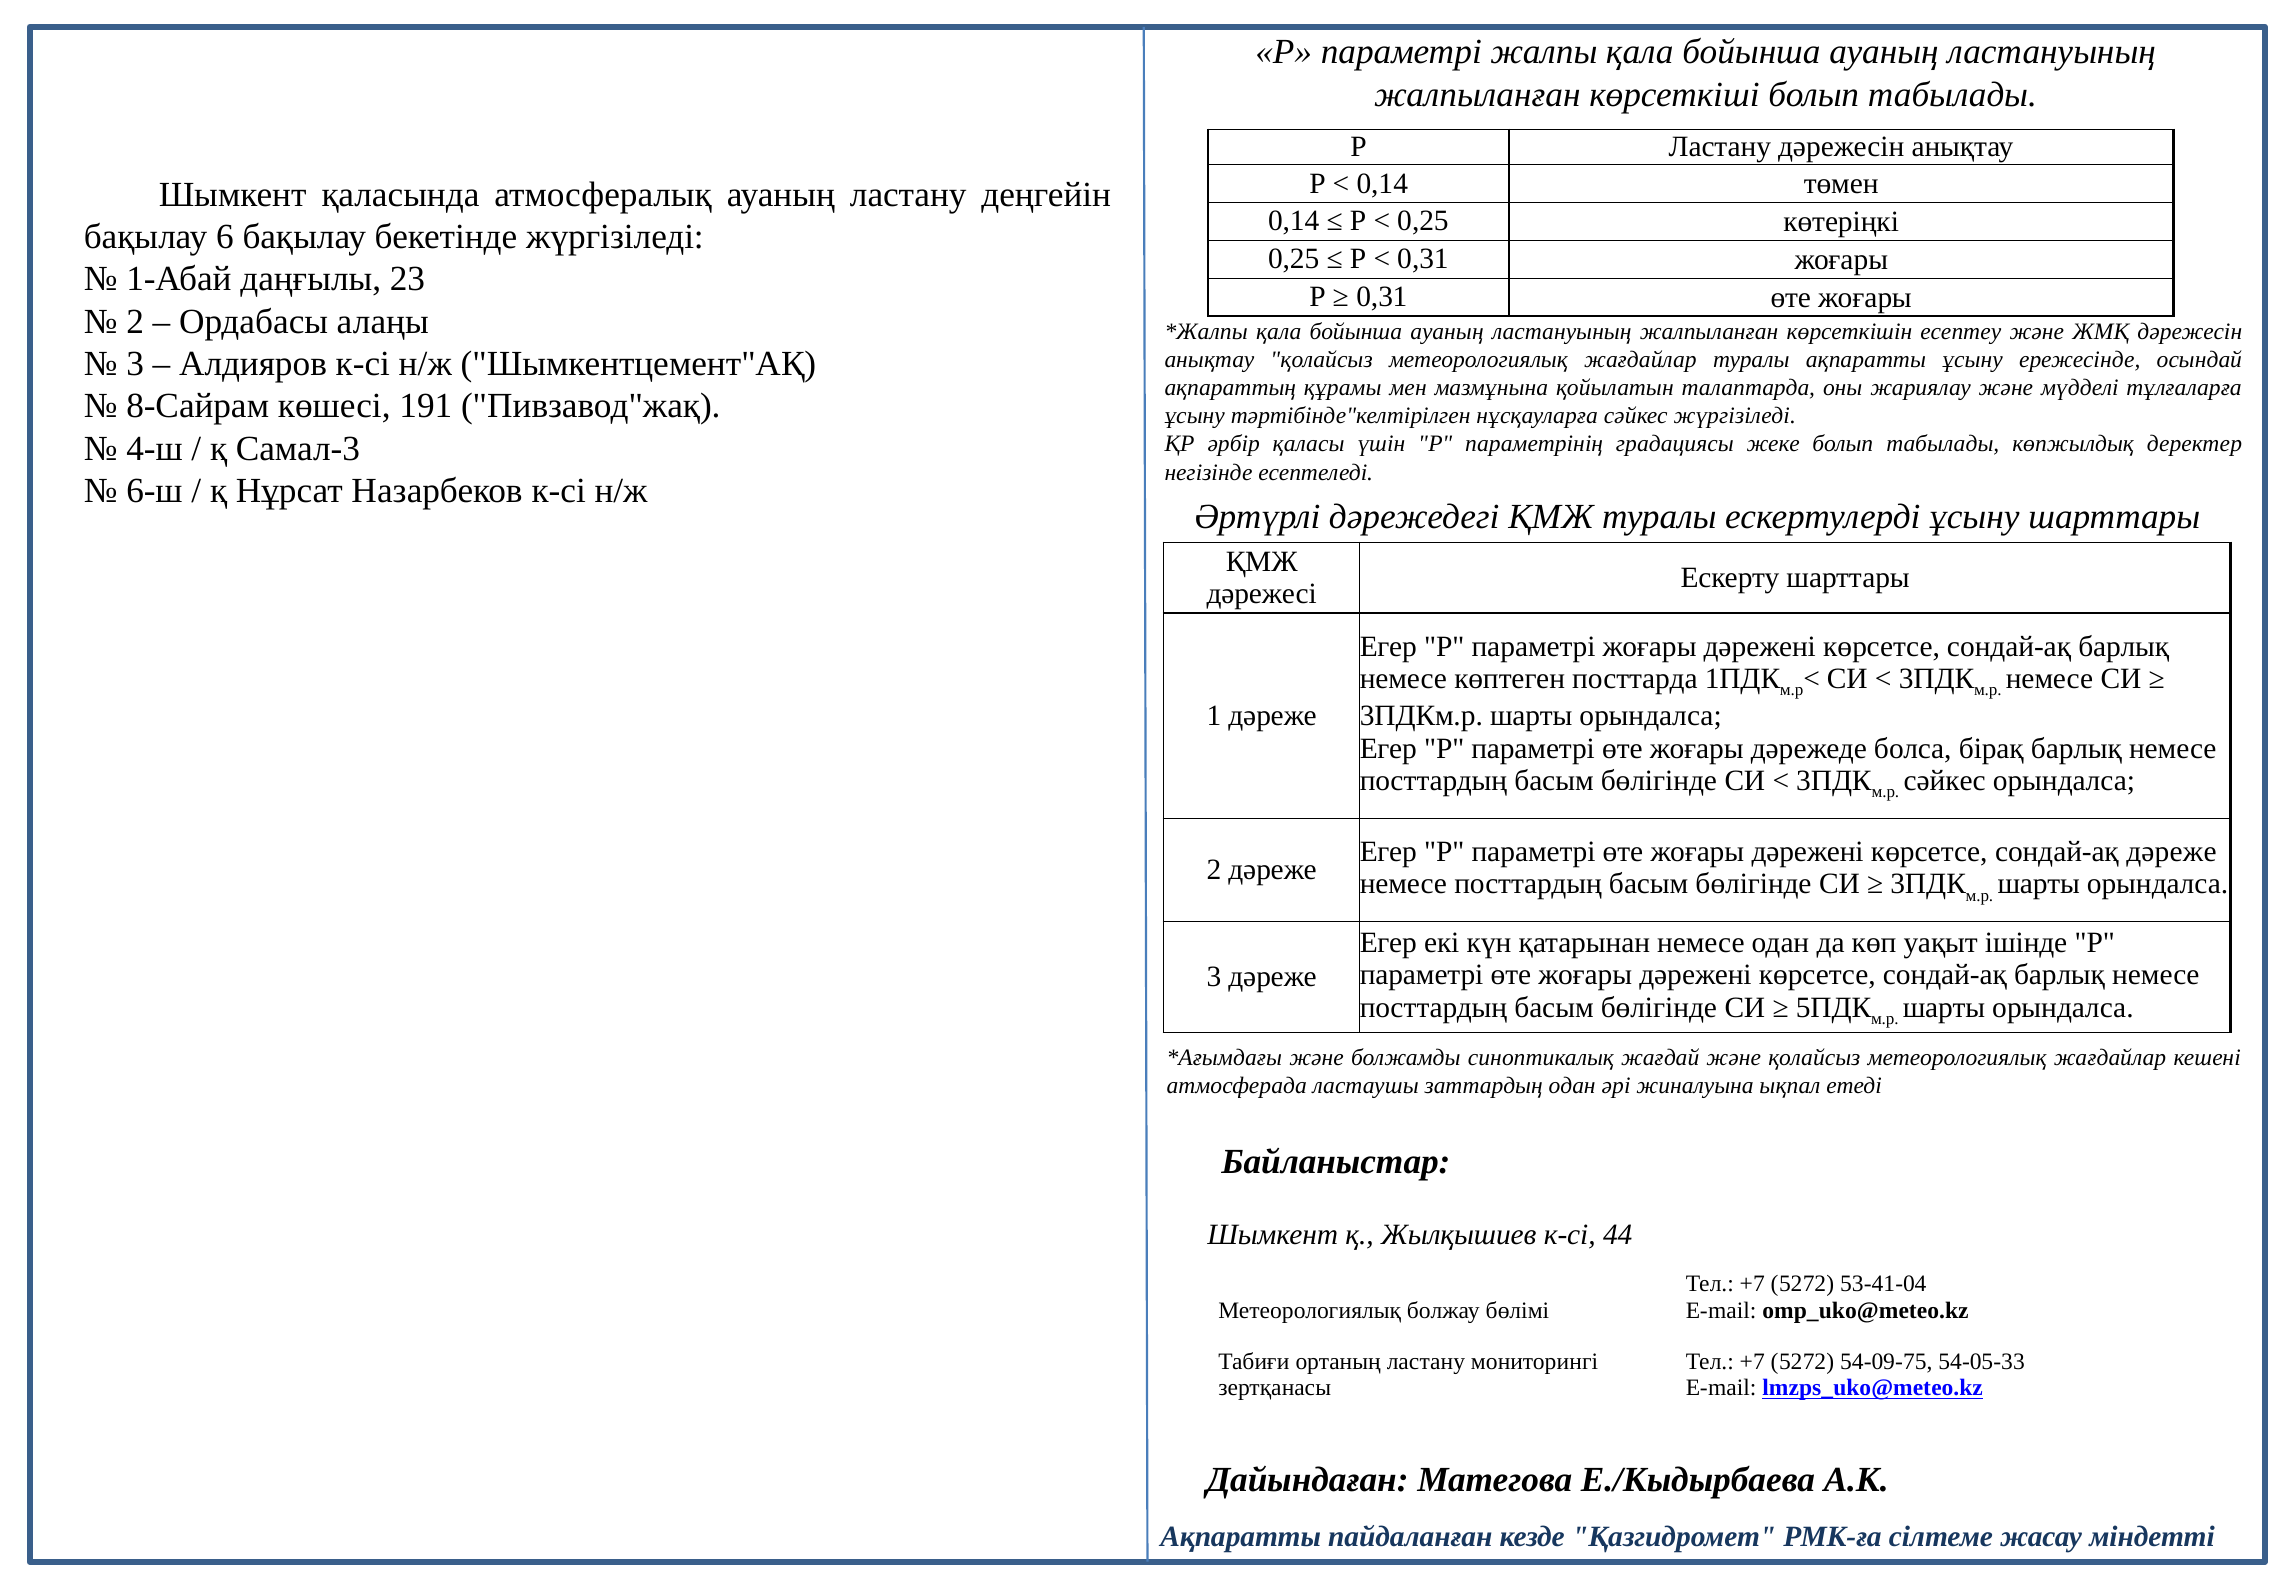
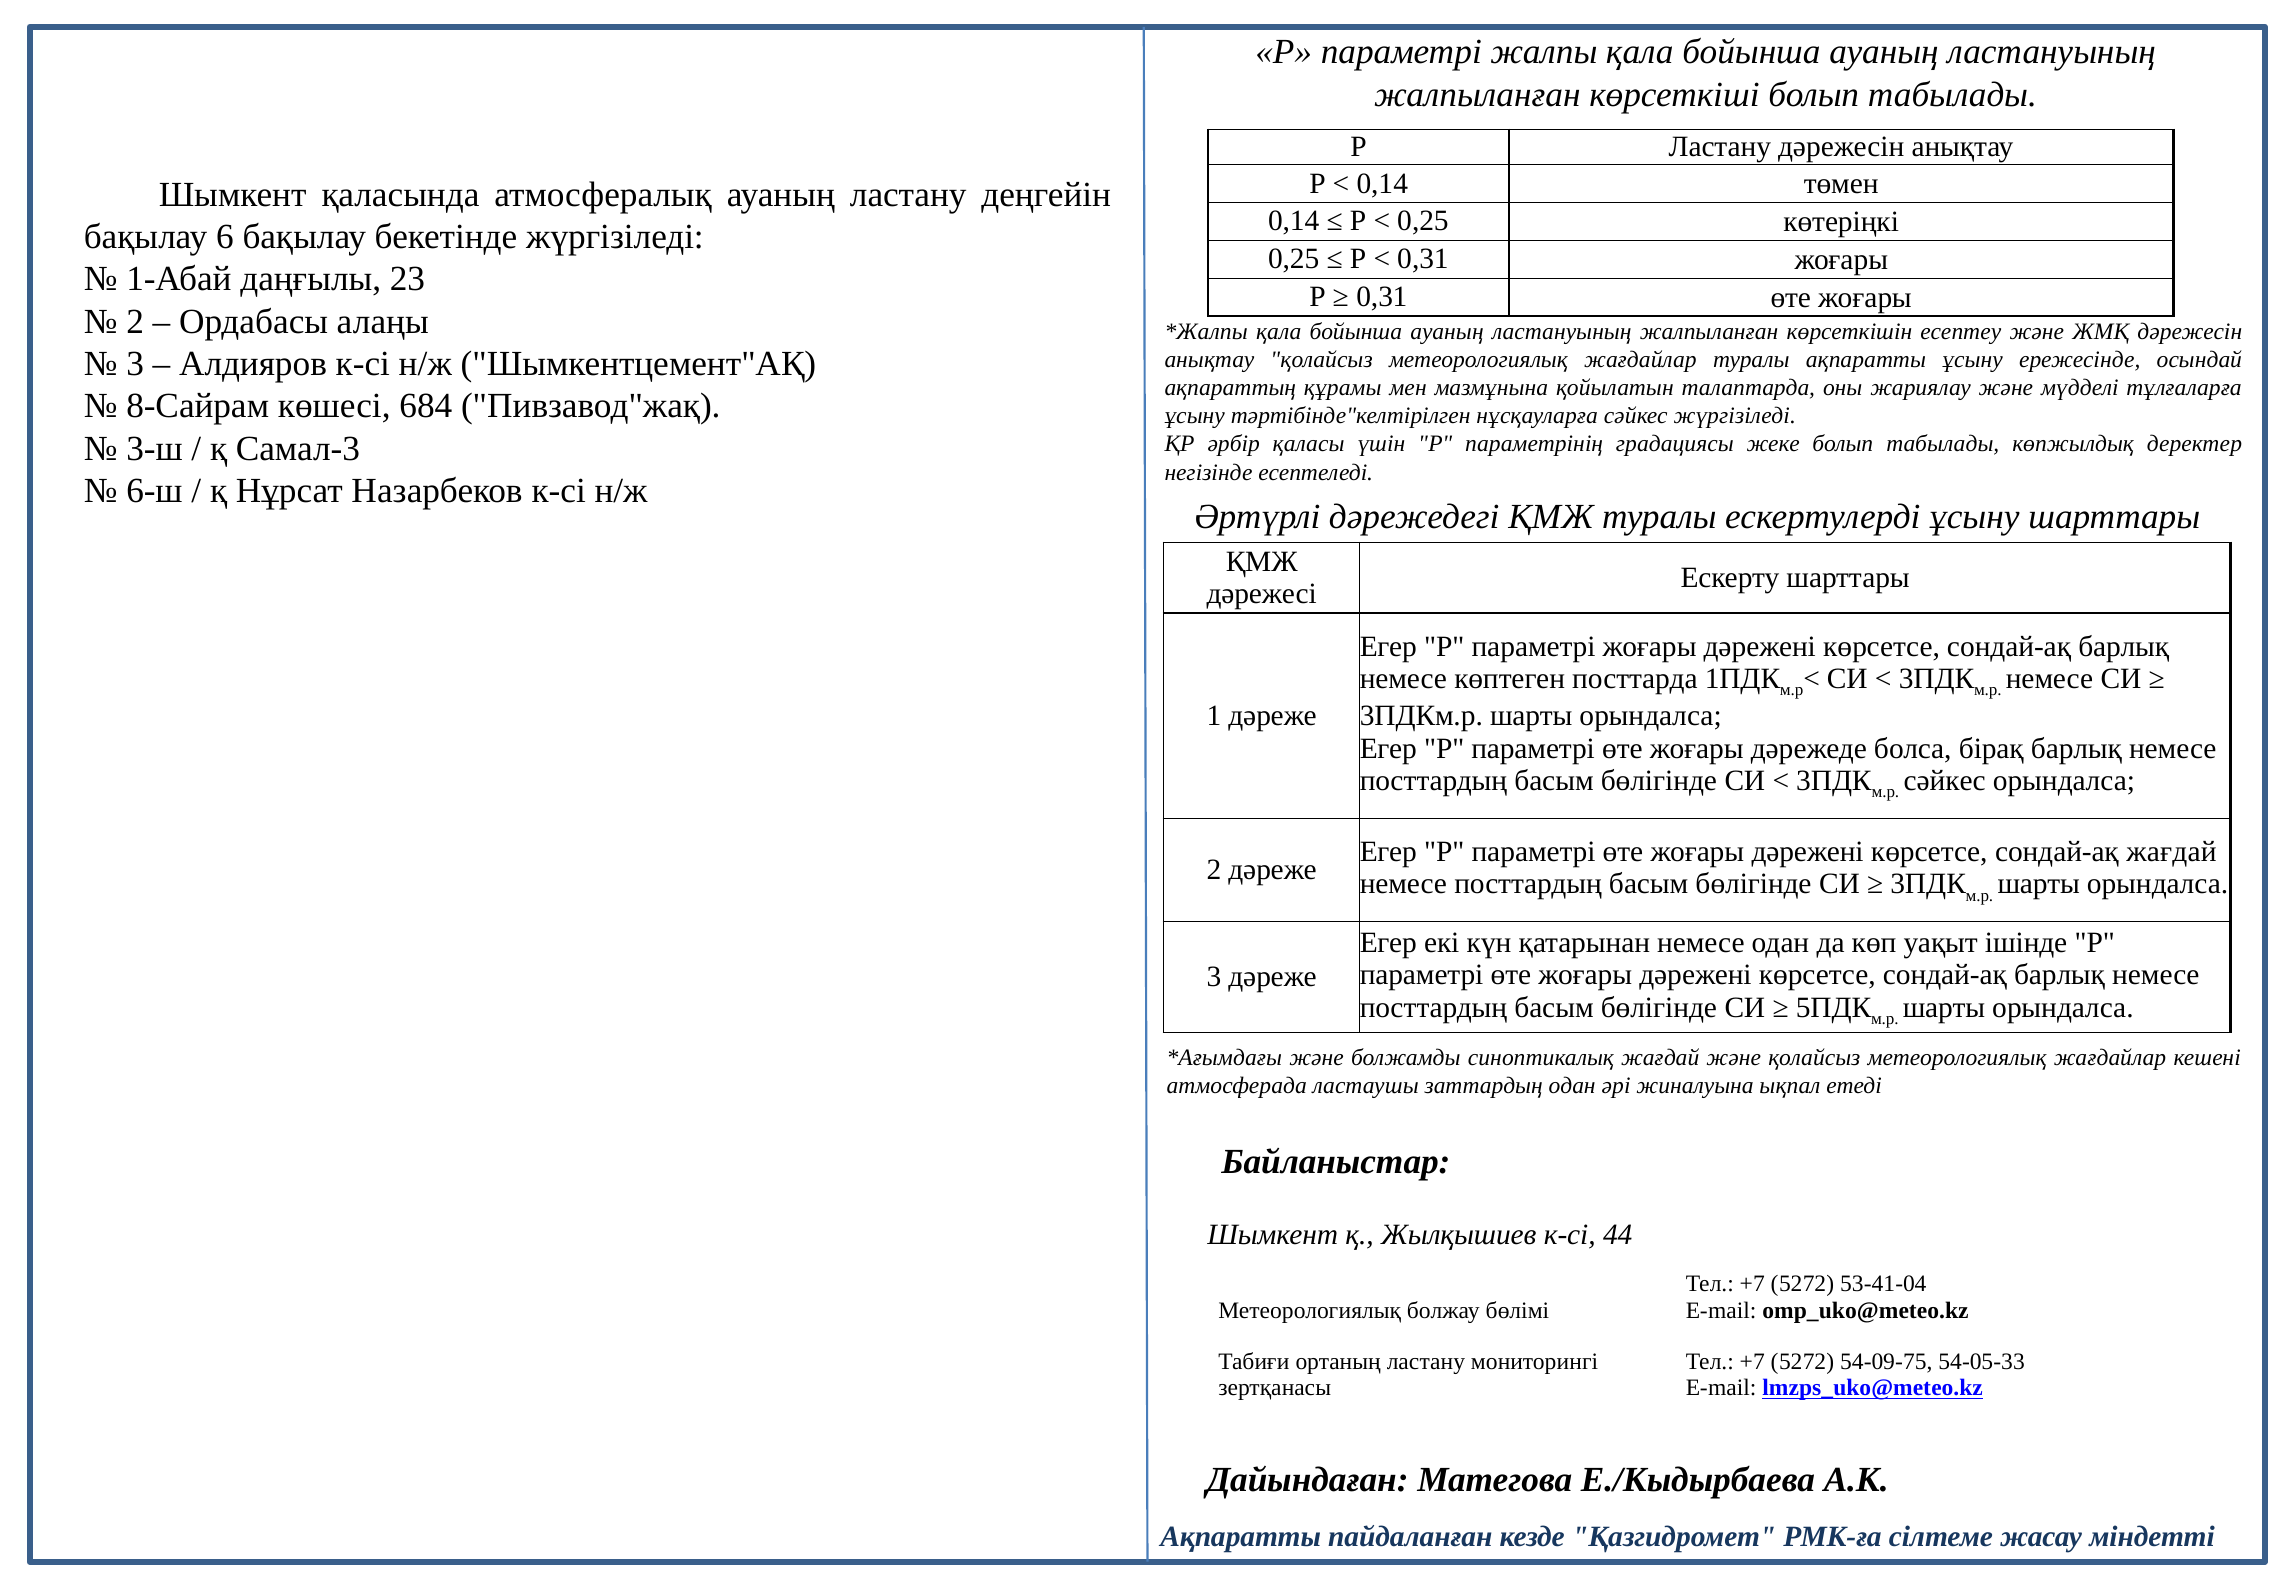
191: 191 -> 684
4-ш: 4-ш -> 3-ш
сондай-ақ дәреже: дәреже -> жағдай
